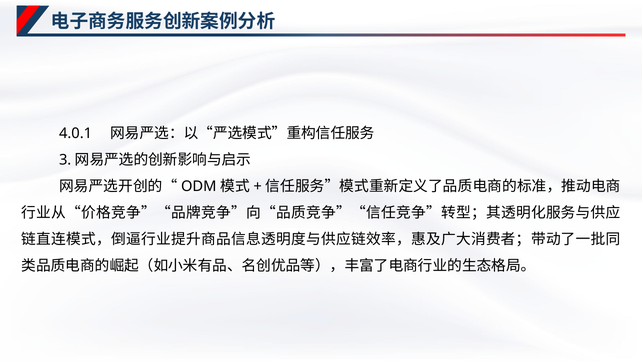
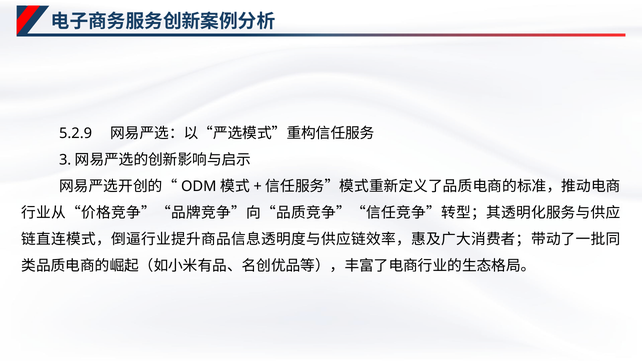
4.0.1: 4.0.1 -> 5.2.9
